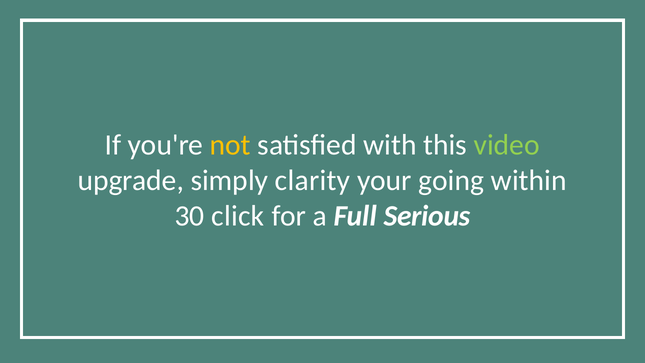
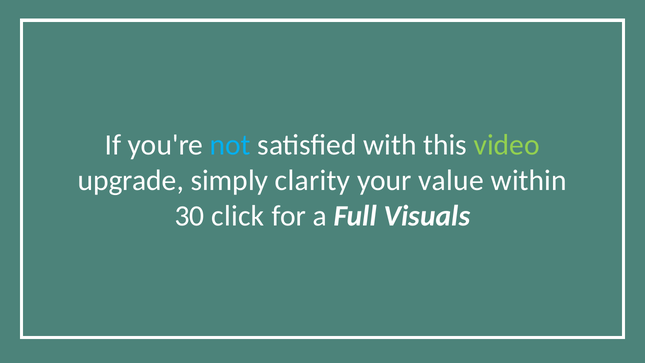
not colour: yellow -> light blue
going: going -> value
Serious: Serious -> Visuals
